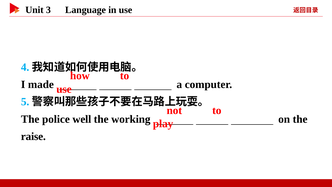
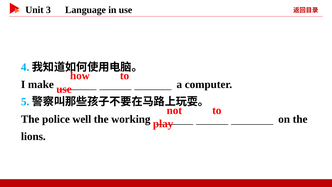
made: made -> make
raise: raise -> lions
